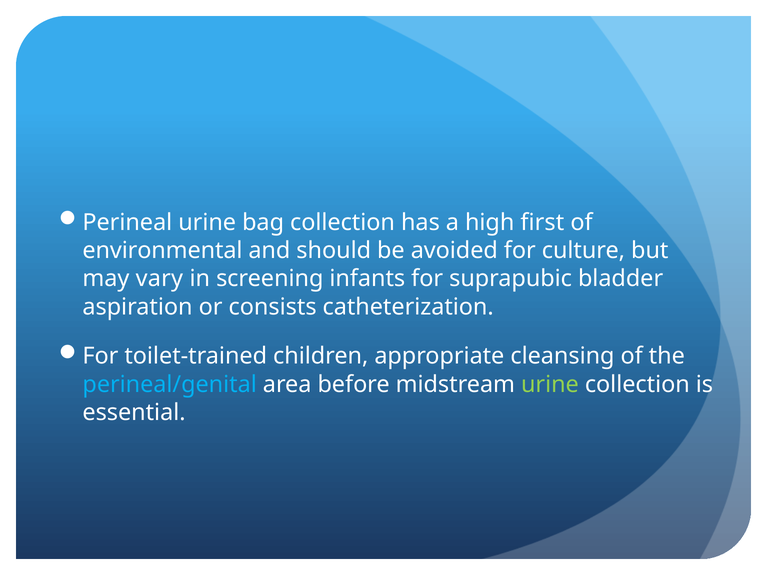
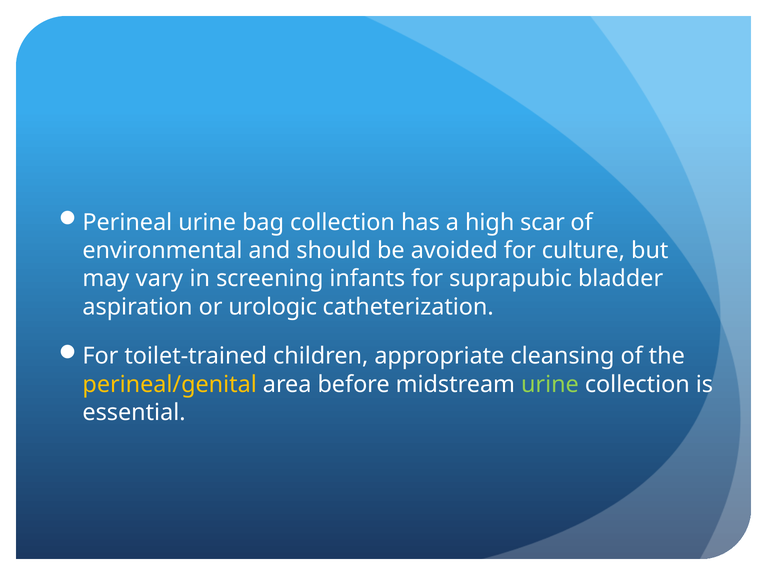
first: first -> scar
consists: consists -> urologic
perineal/genital colour: light blue -> yellow
